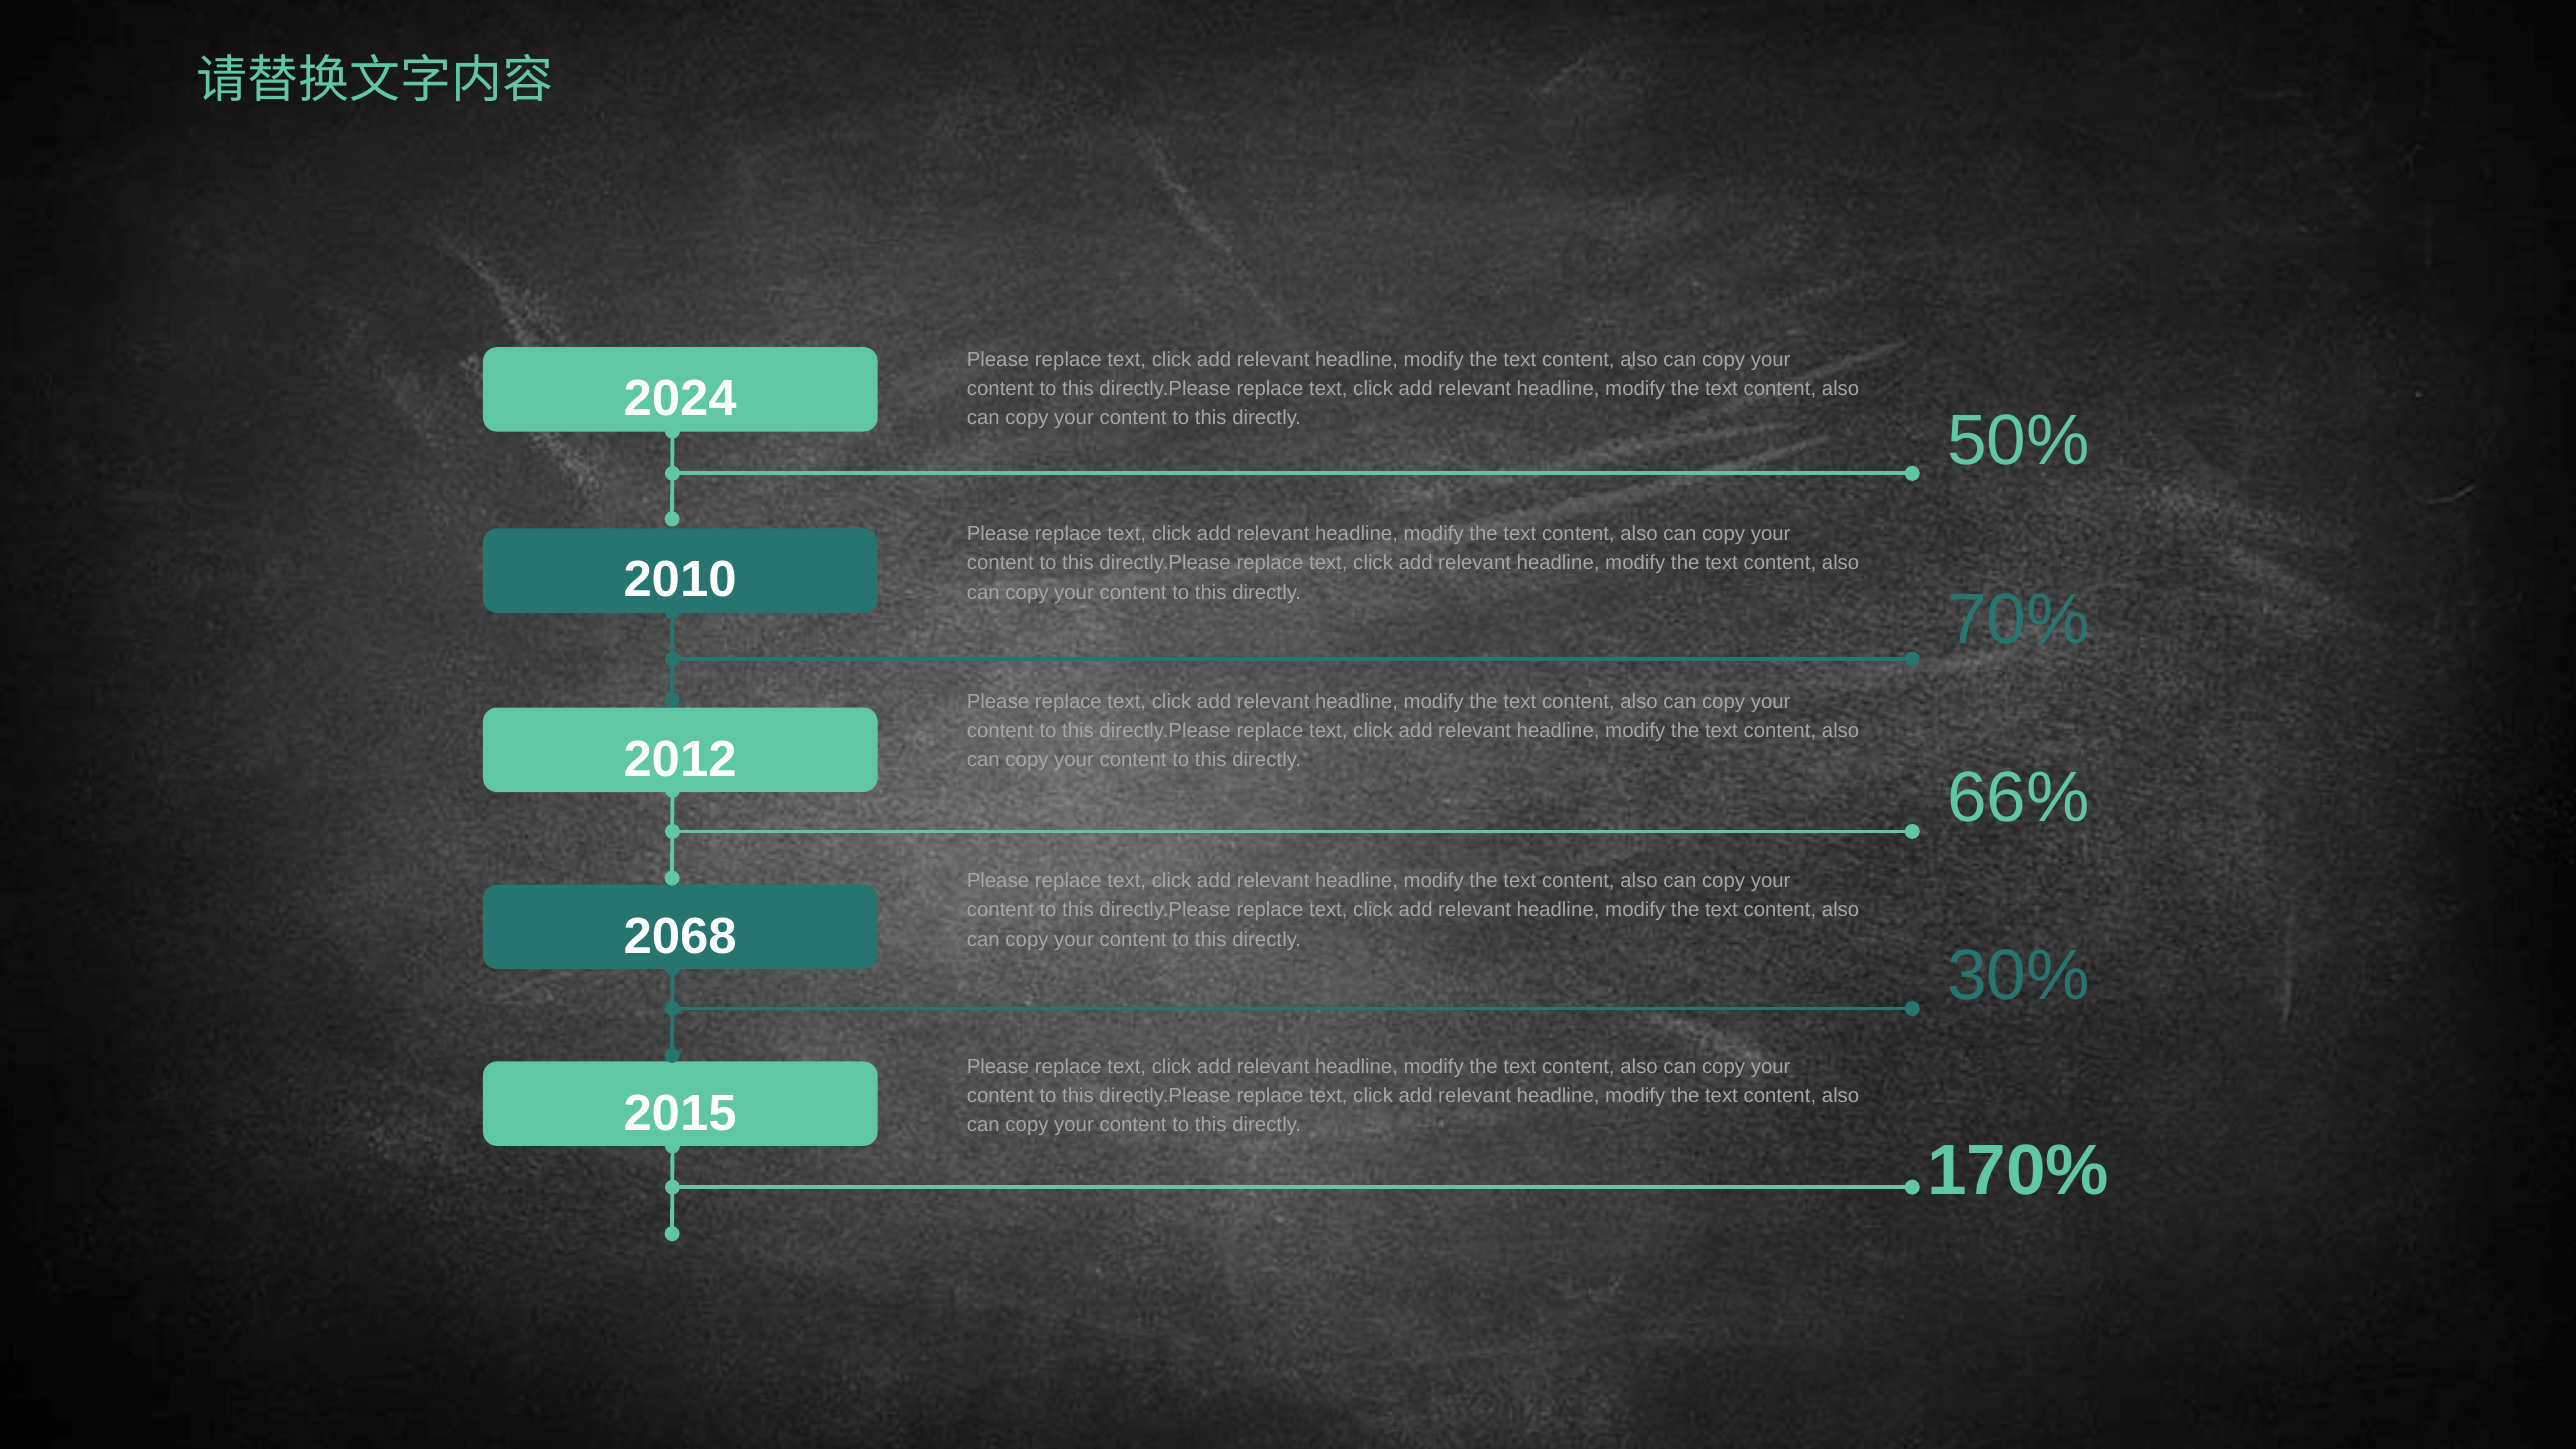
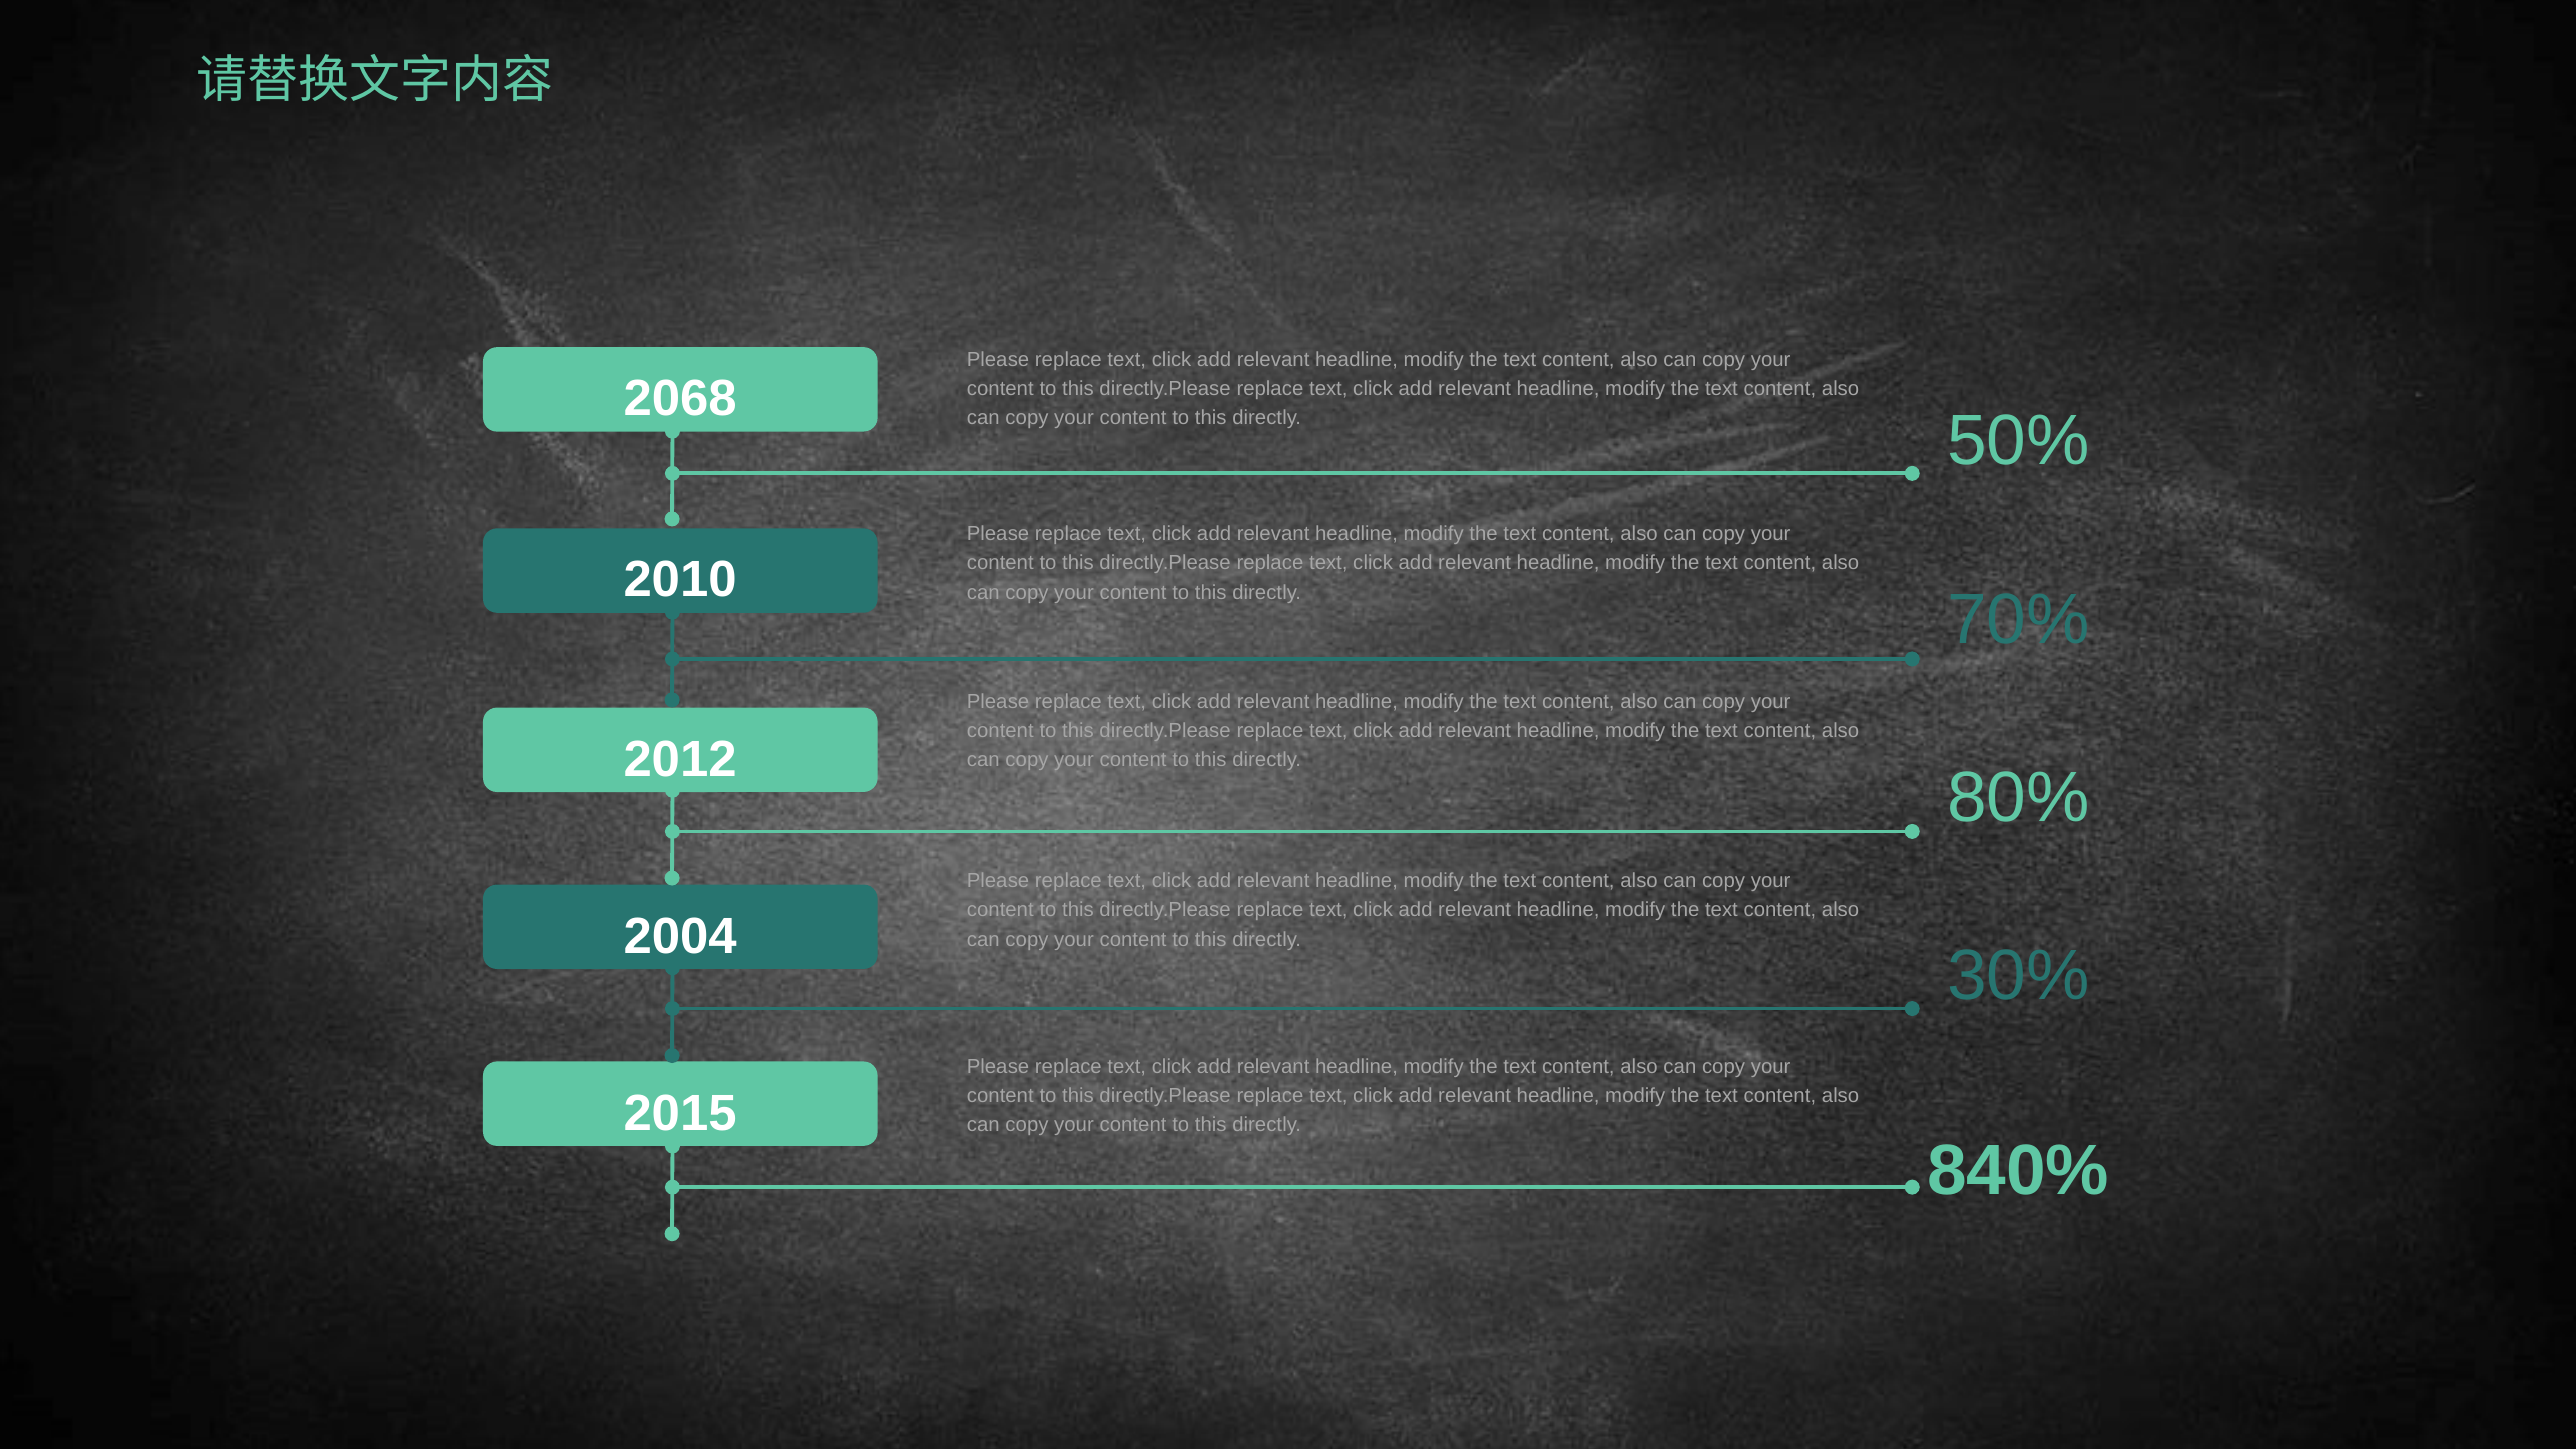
2024: 2024 -> 2068
66%: 66% -> 80%
2068: 2068 -> 2004
170%: 170% -> 840%
